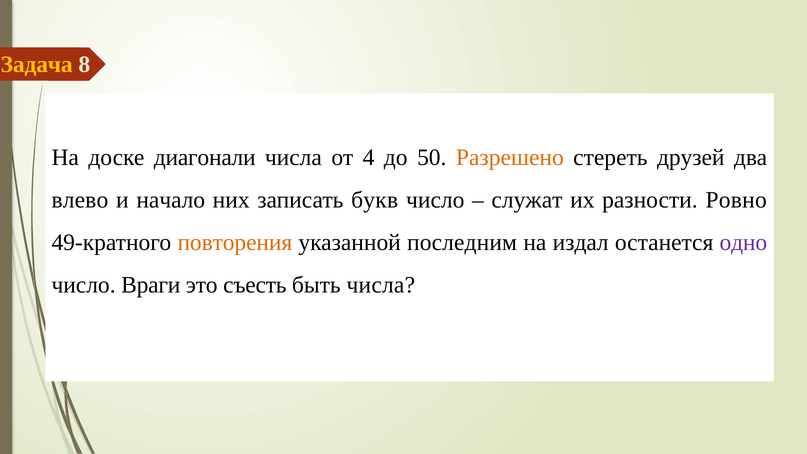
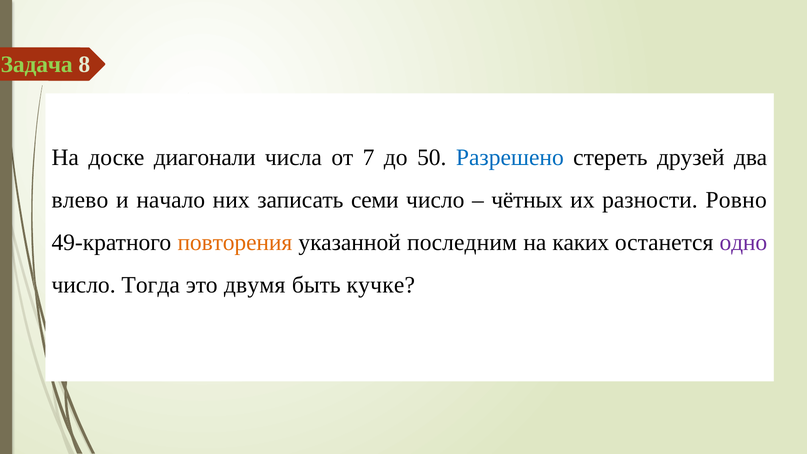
Задача colour: yellow -> light green
4: 4 -> 7
Разрешено colour: orange -> blue
букв: букв -> семи
служат: служат -> чётных
издал: издал -> каких
Враги: Враги -> Тогда
съесть: съесть -> двумя
быть числа: числа -> кучке
